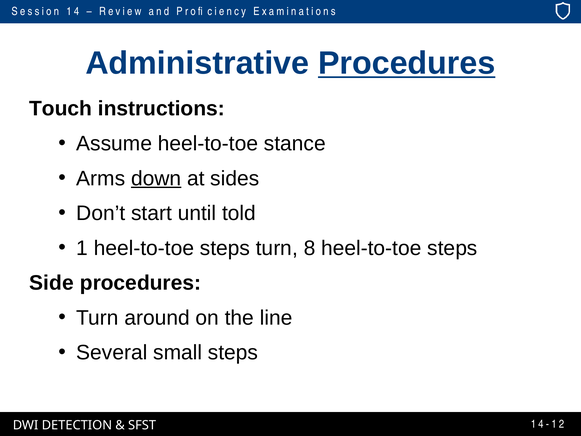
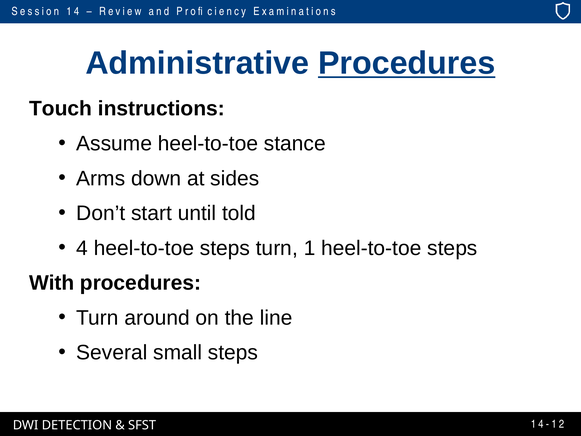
down underline: present -> none
1: 1 -> 4
8: 8 -> 1
Side: Side -> With
